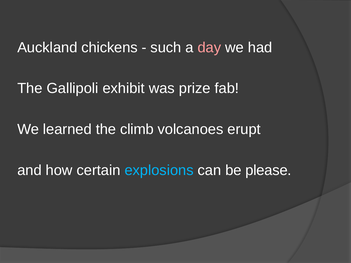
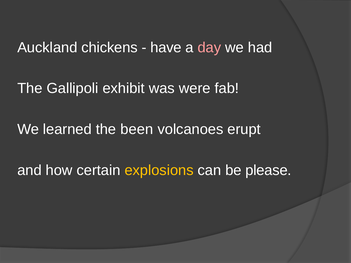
such: such -> have
prize: prize -> were
climb: climb -> been
explosions colour: light blue -> yellow
